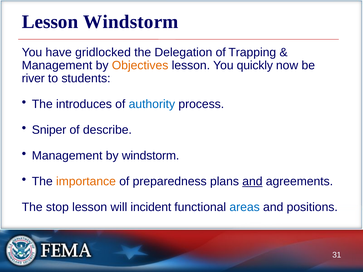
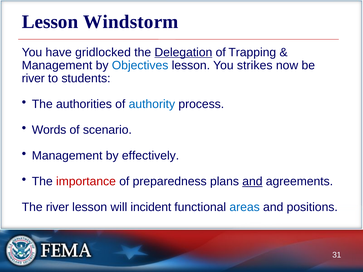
Delegation underline: none -> present
Objectives colour: orange -> blue
quickly: quickly -> strikes
introduces: introduces -> authorities
Sniper: Sniper -> Words
describe: describe -> scenario
by windstorm: windstorm -> effectively
importance colour: orange -> red
The stop: stop -> river
